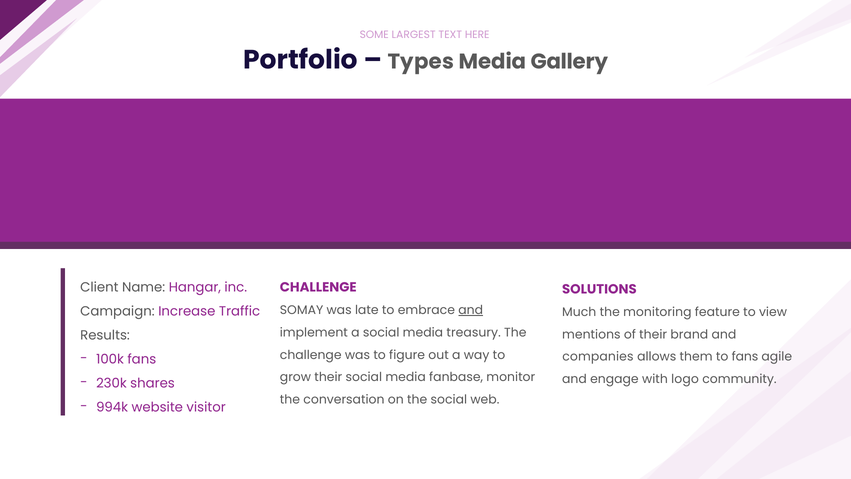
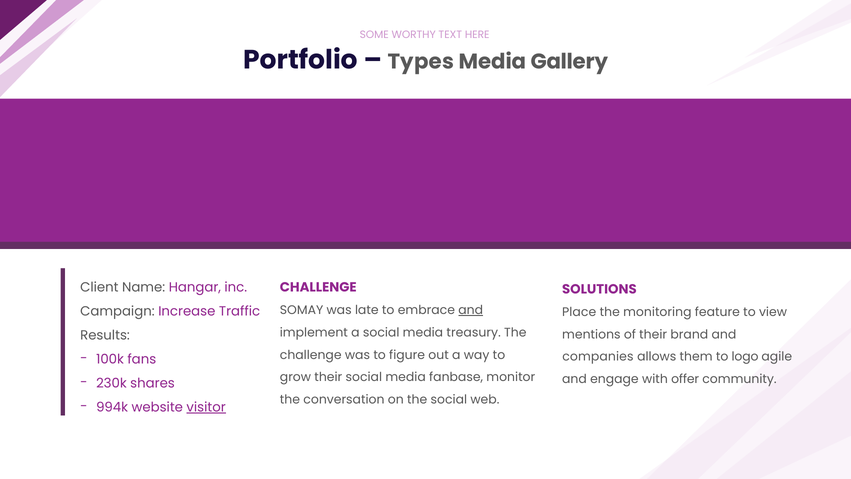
LARGEST: LARGEST -> WORTHY
Much: Much -> Place
to fans: fans -> logo
logo: logo -> offer
visitor underline: none -> present
